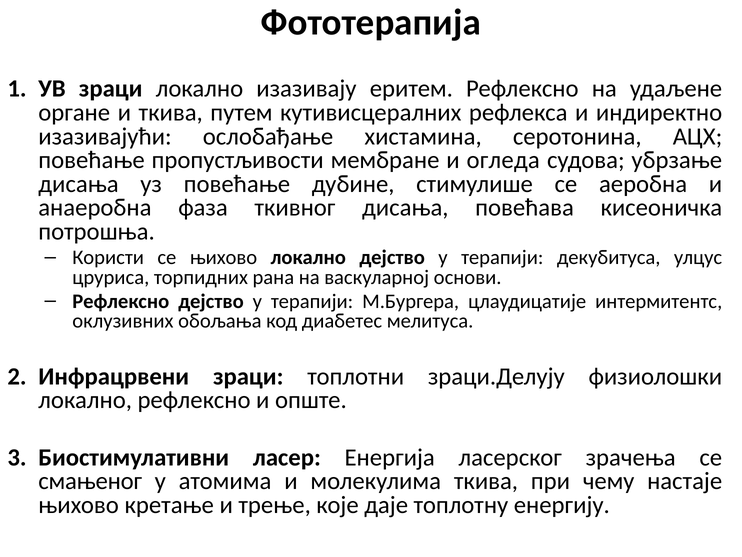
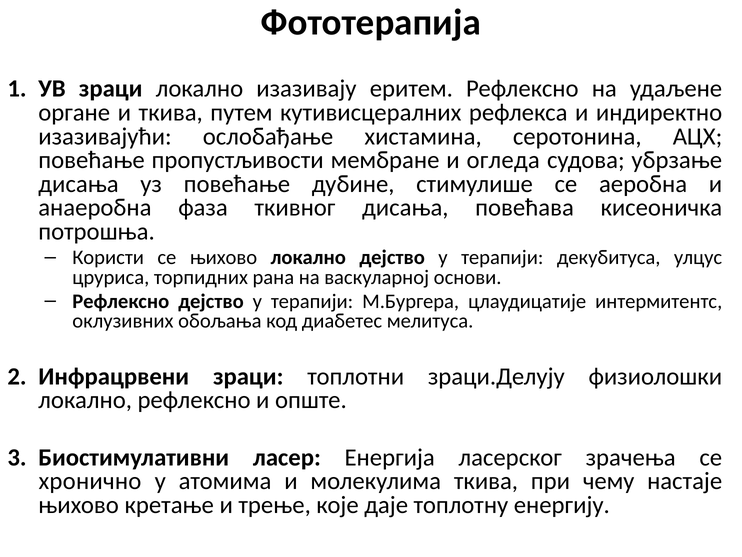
смањеног: смањеног -> хронично
